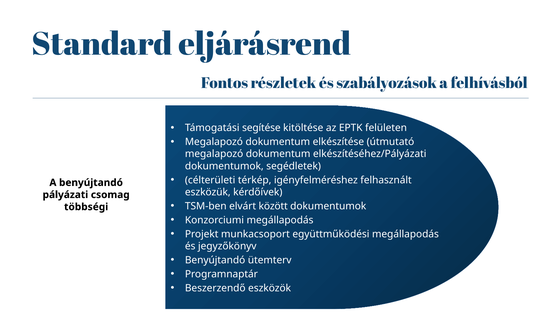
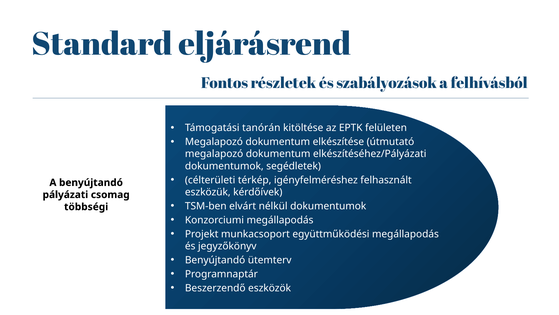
segítése: segítése -> tanórán
között: között -> nélkül
